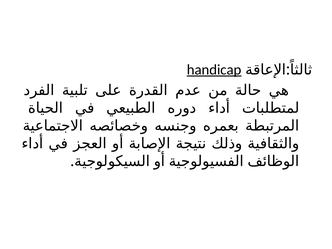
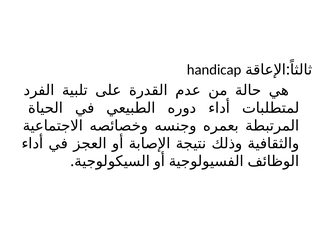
handicap underline: present -> none
